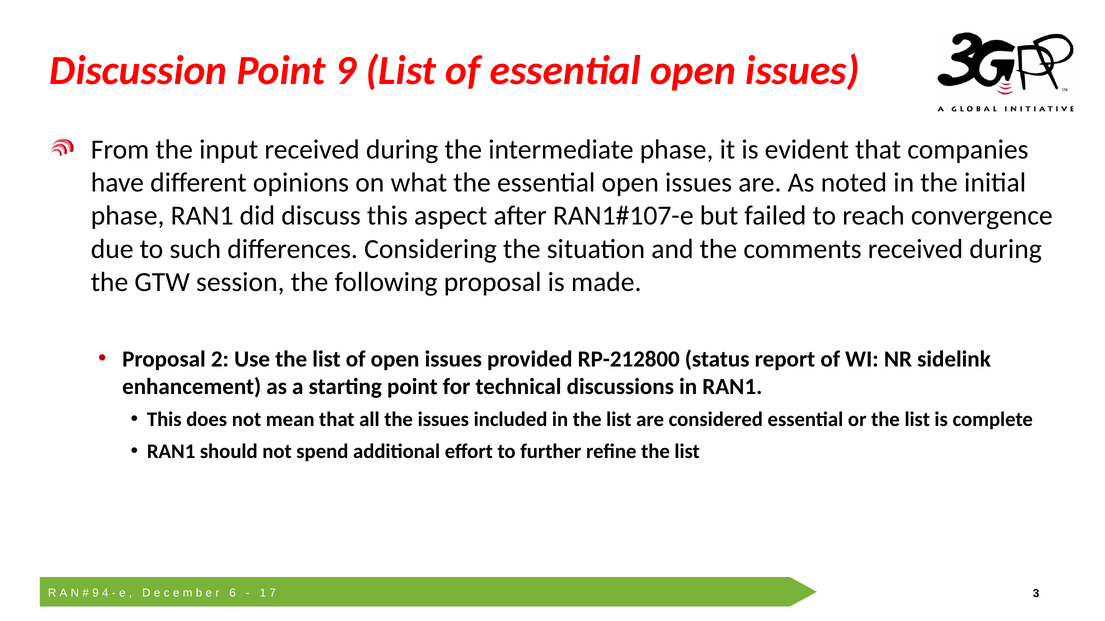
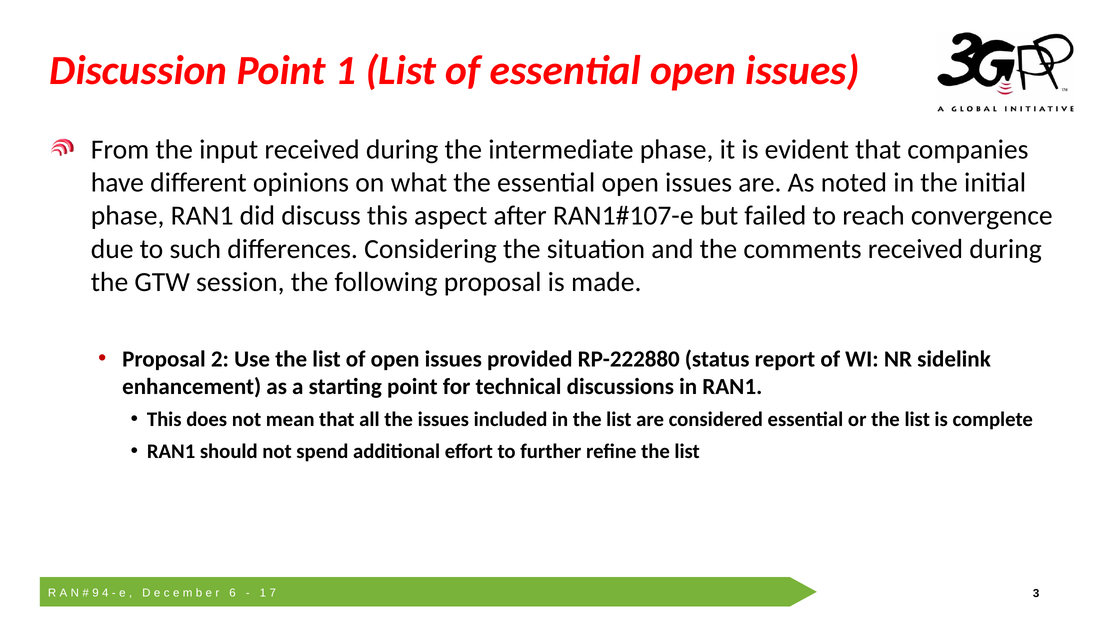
Point 9: 9 -> 1
RP-212800: RP-212800 -> RP-222880
